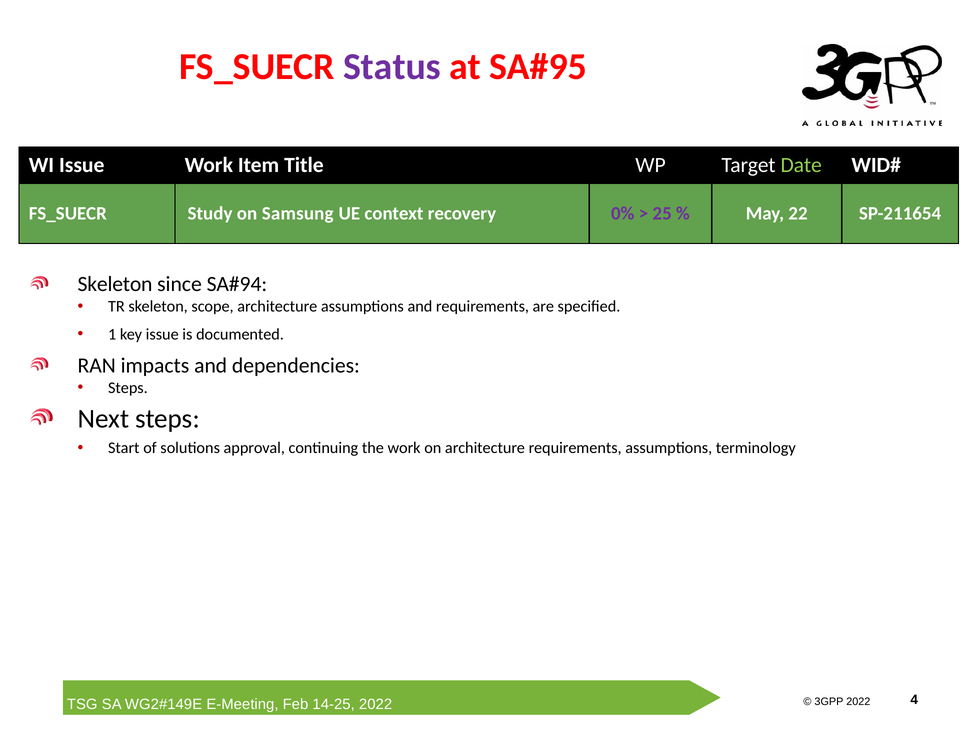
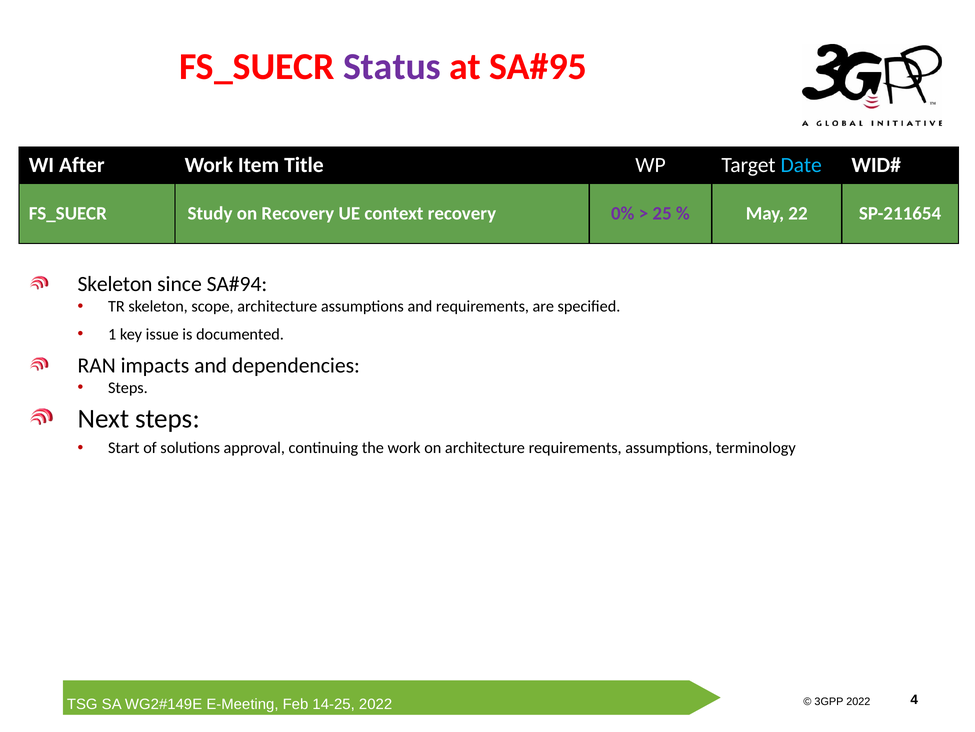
WI Issue: Issue -> After
Date colour: light green -> light blue
on Samsung: Samsung -> Recovery
